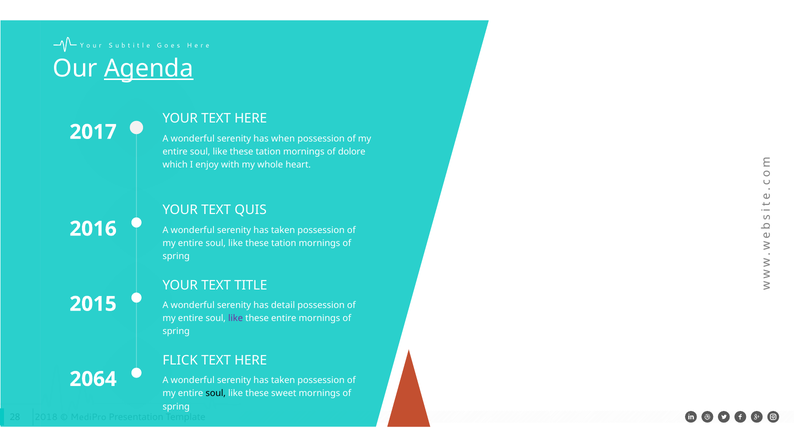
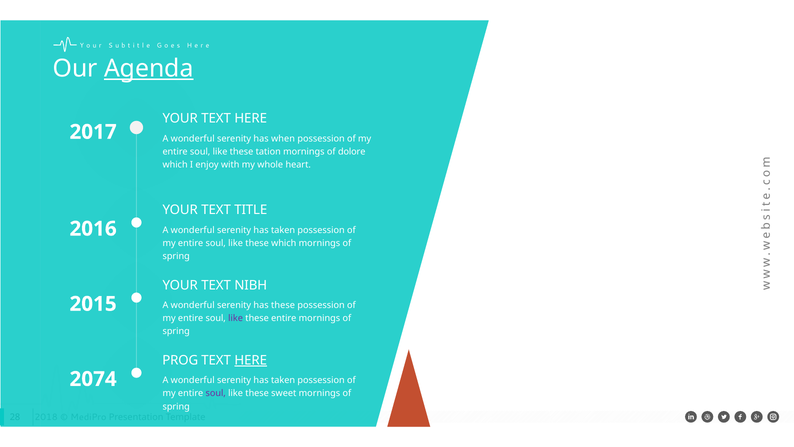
QUIS: QUIS -> TITLE
tation at (284, 243): tation -> which
TITLE: TITLE -> NIBH
has detail: detail -> these
FLICK: FLICK -> PROG
HERE at (251, 360) underline: none -> present
2064: 2064 -> 2074
soul at (216, 393) colour: black -> purple
